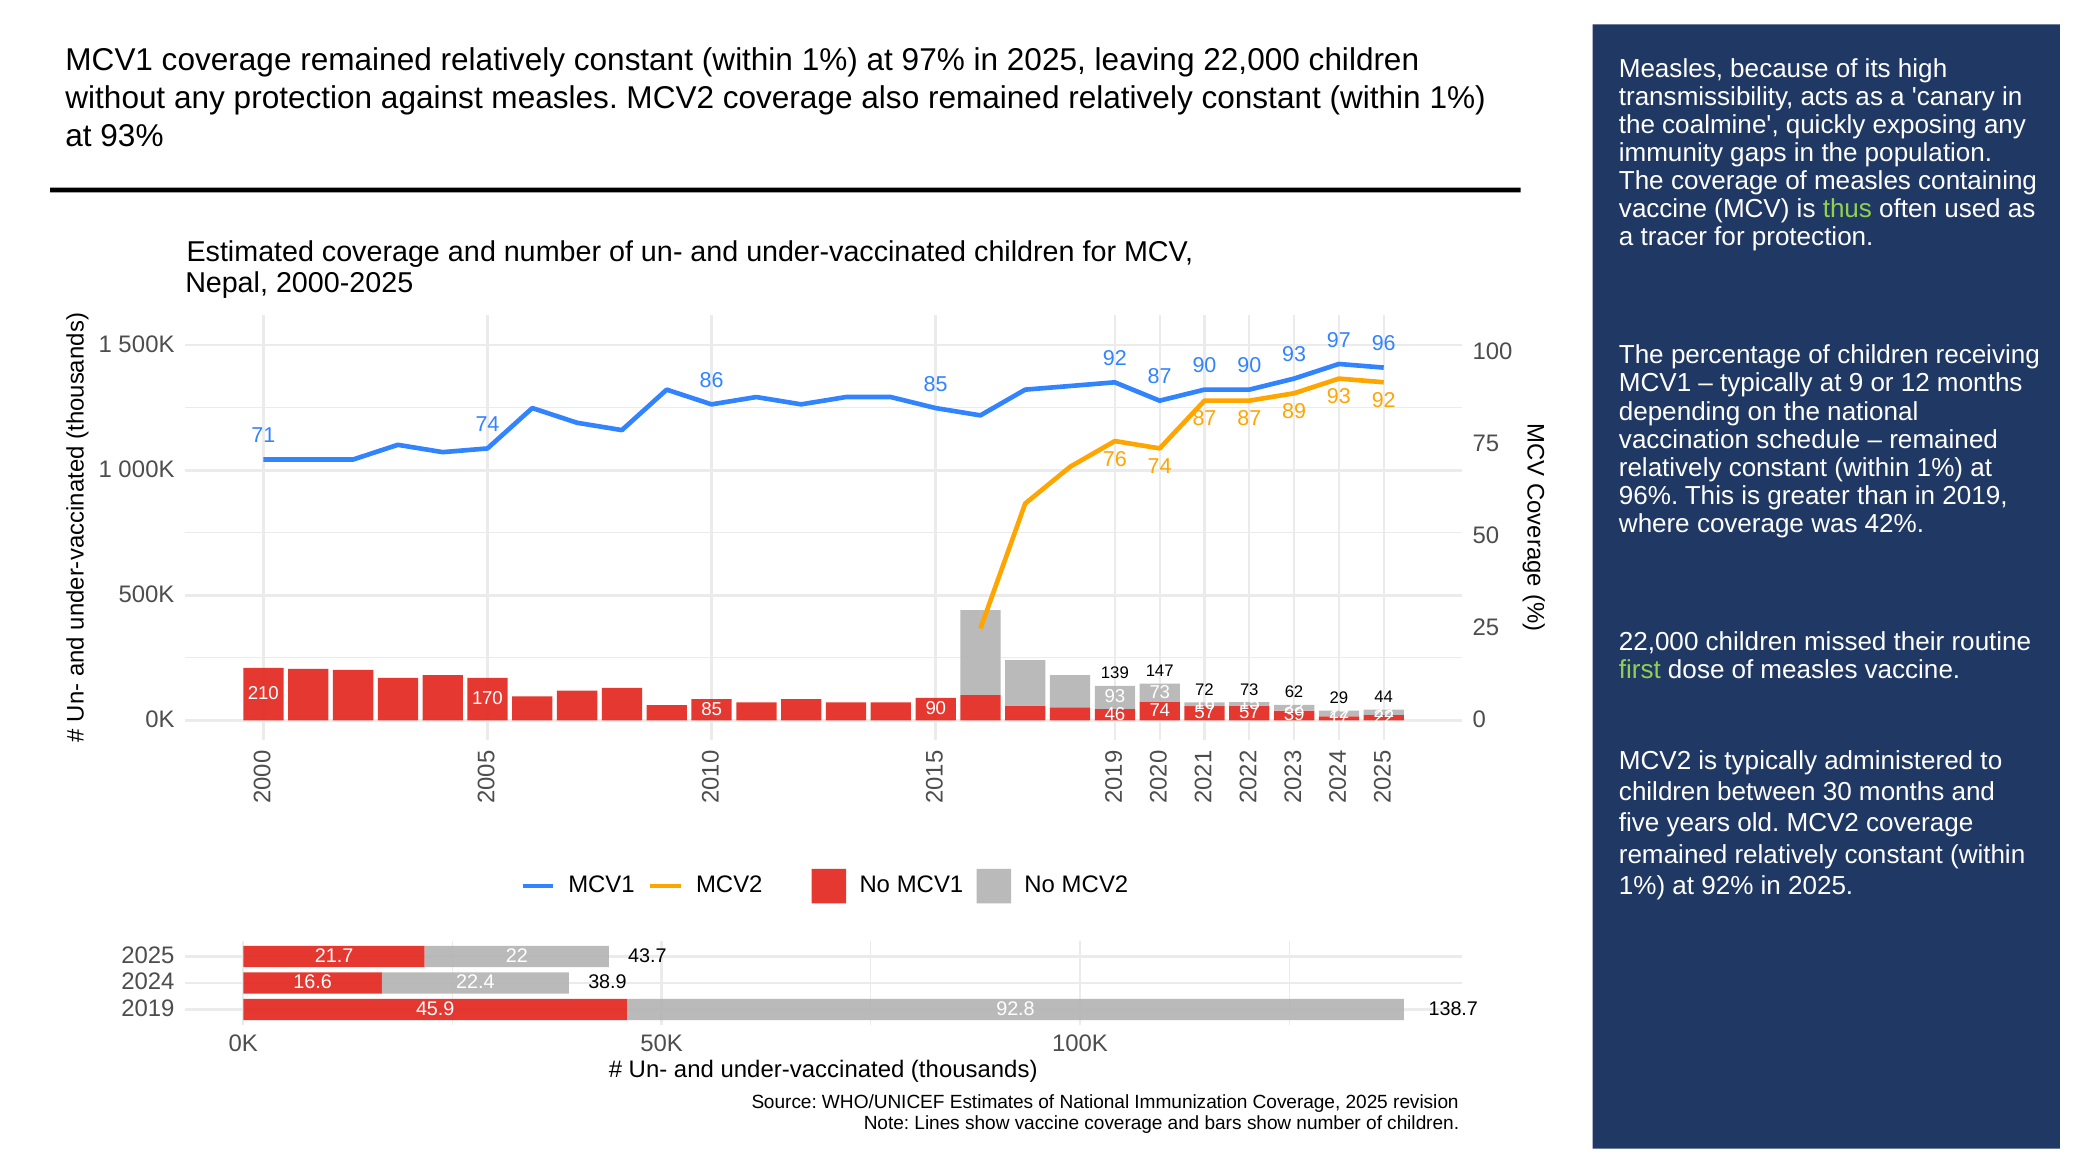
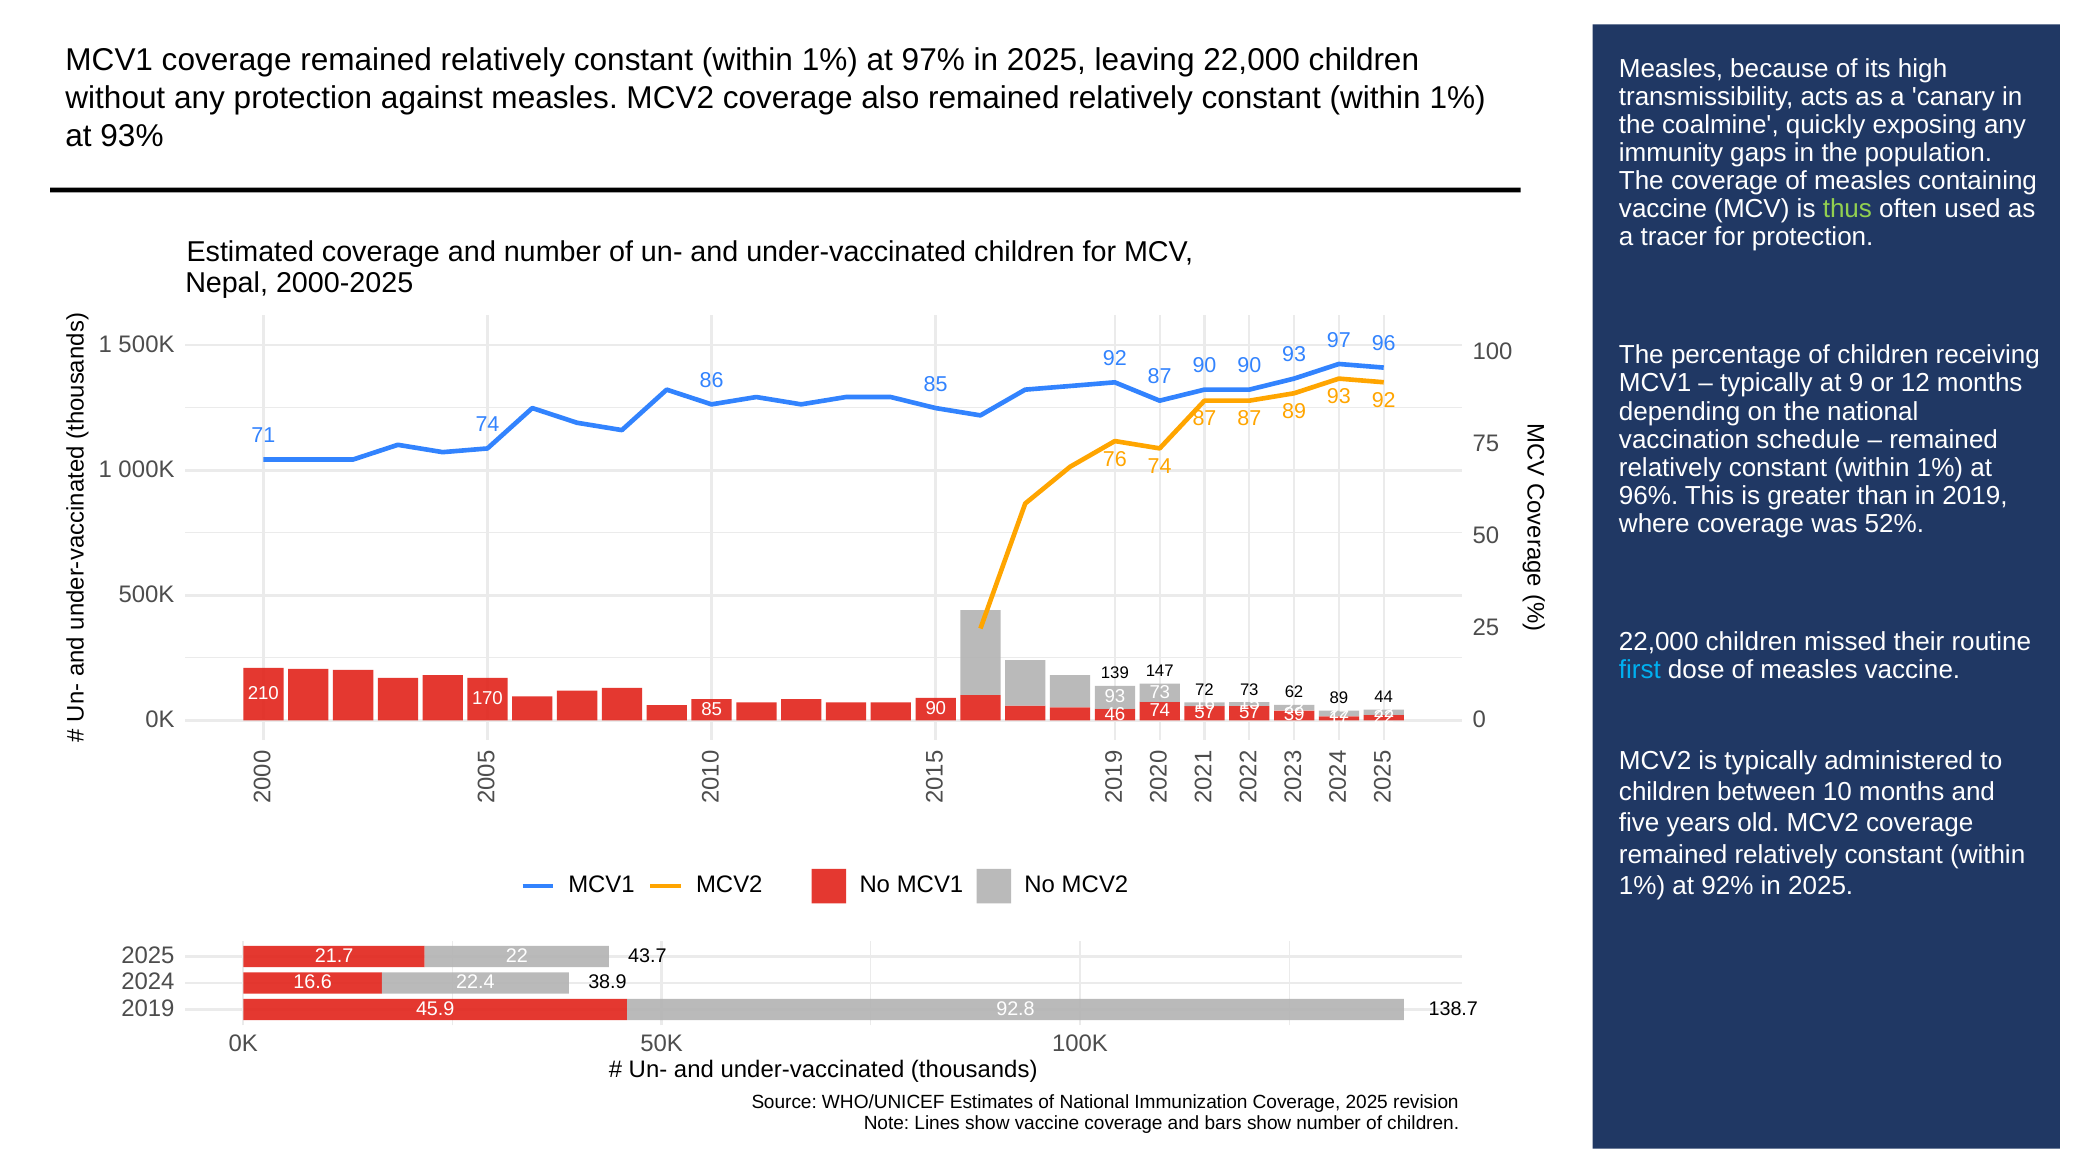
42%: 42% -> 52%
first colour: light green -> light blue
62 29: 29 -> 89
30: 30 -> 10
